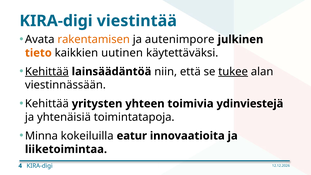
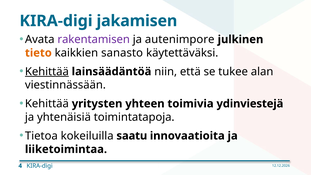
viestintää: viestintää -> jakamisen
rakentamisen colour: orange -> purple
uutinen: uutinen -> sanasto
tukee underline: present -> none
Minna: Minna -> Tietoa
eatur: eatur -> saatu
